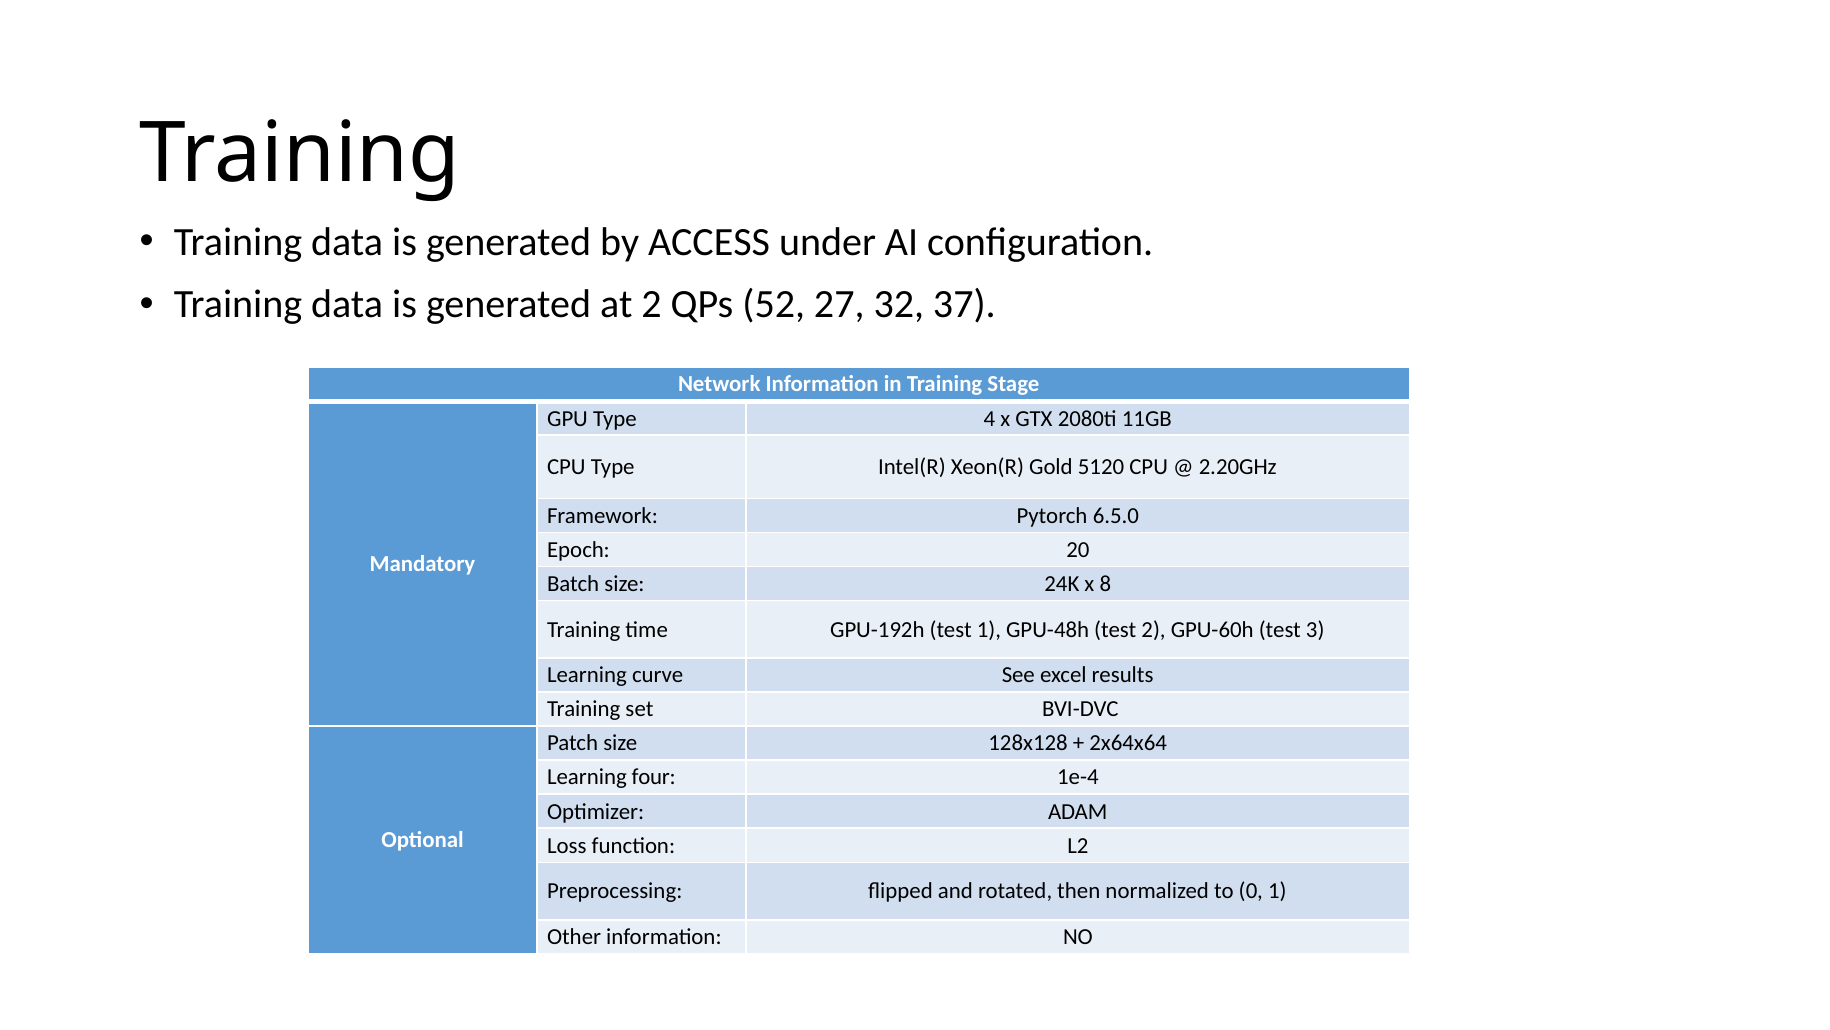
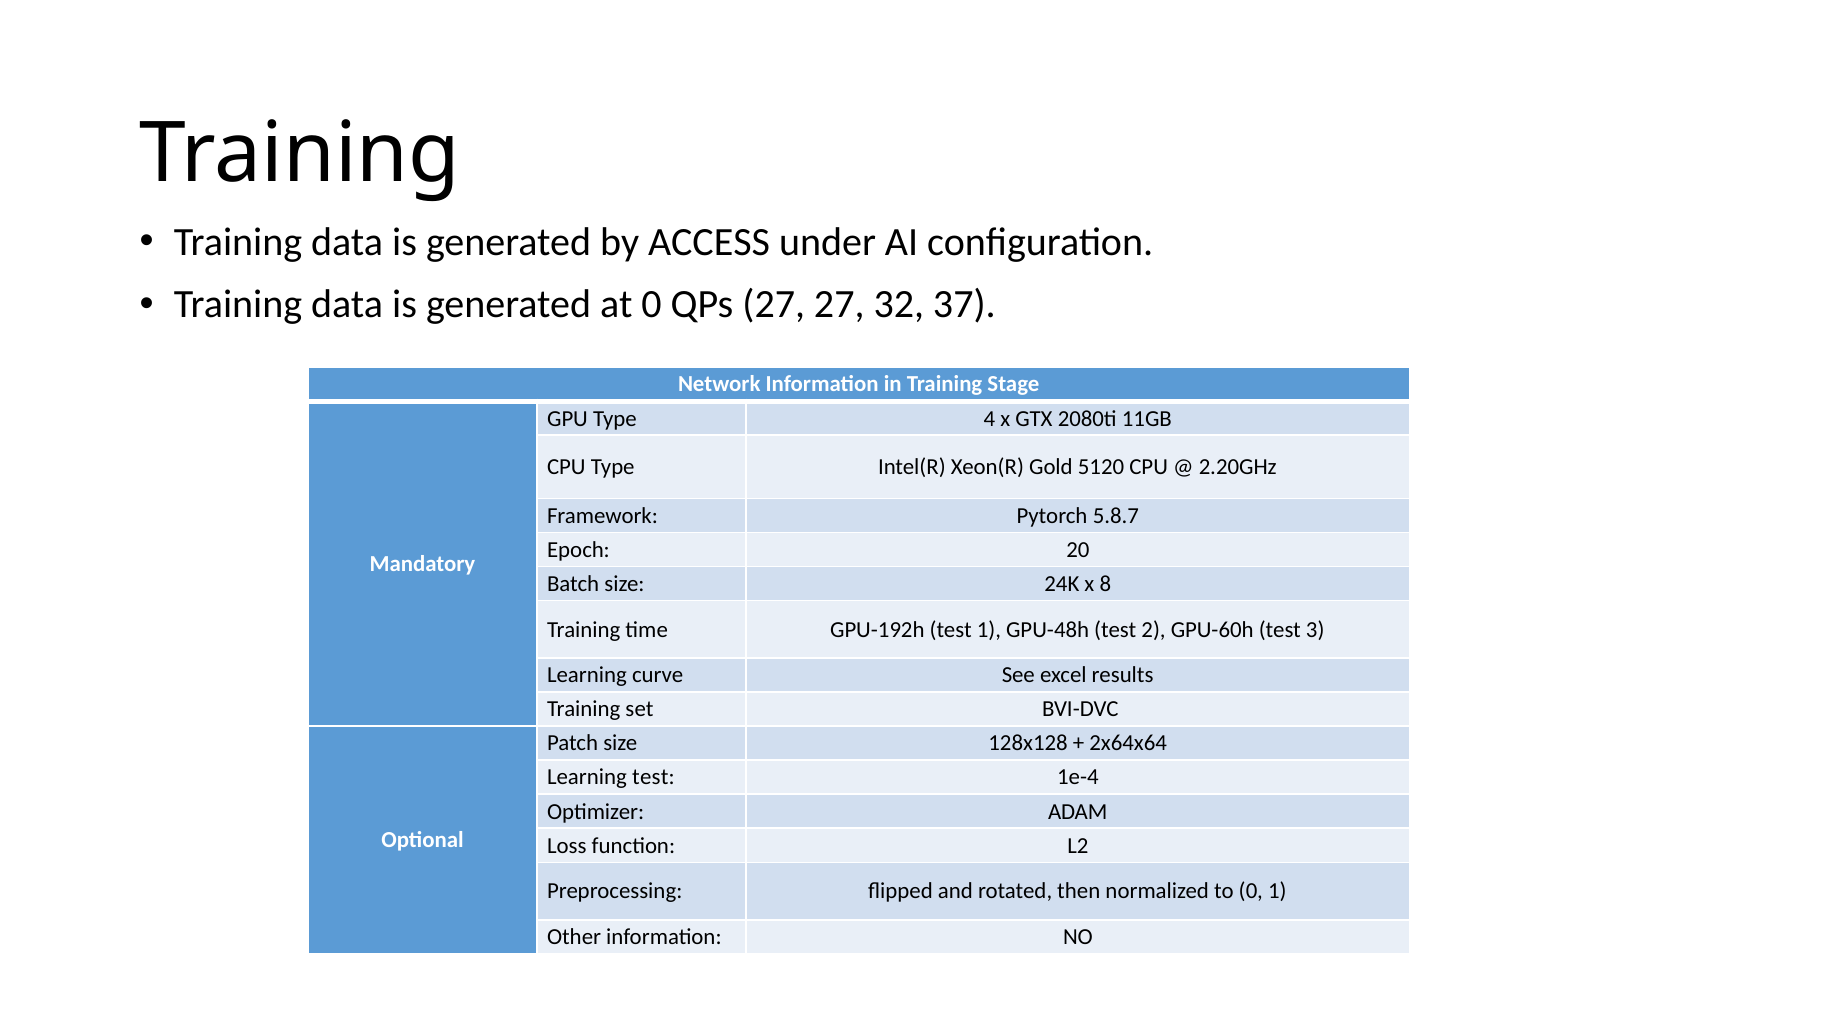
at 2: 2 -> 0
QPs 52: 52 -> 27
6.5.0: 6.5.0 -> 5.8.7
Learning four: four -> test
